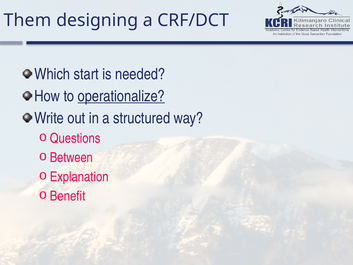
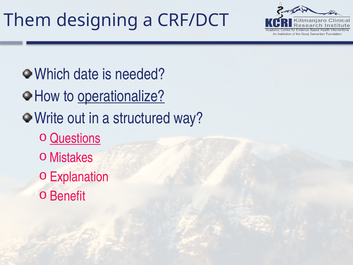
start: start -> date
Questions underline: none -> present
Between: Between -> Mistakes
